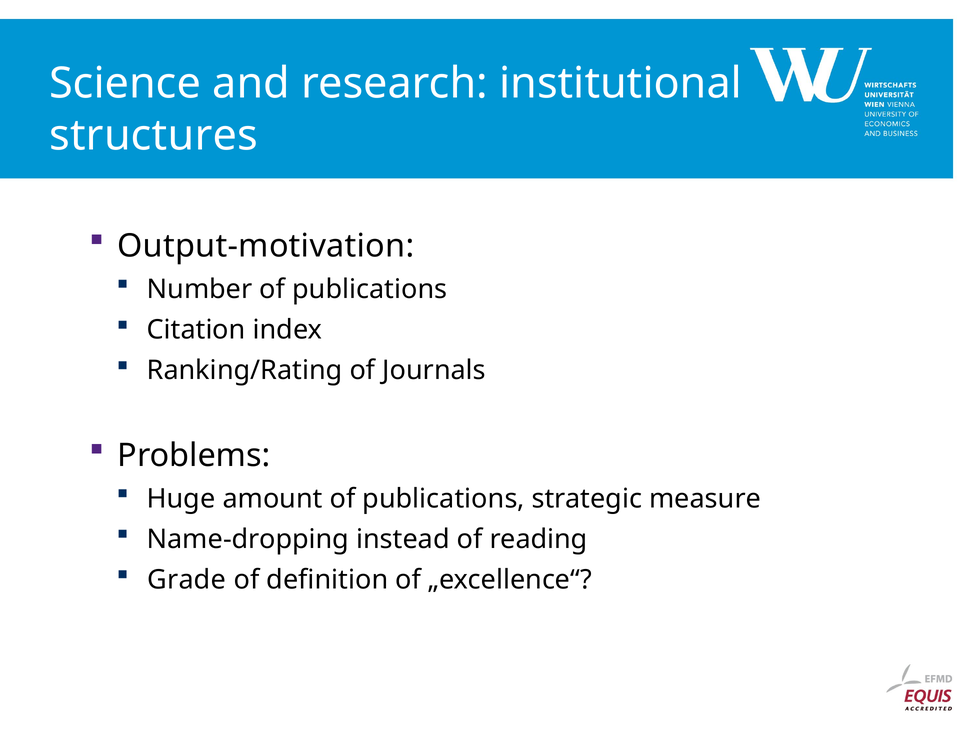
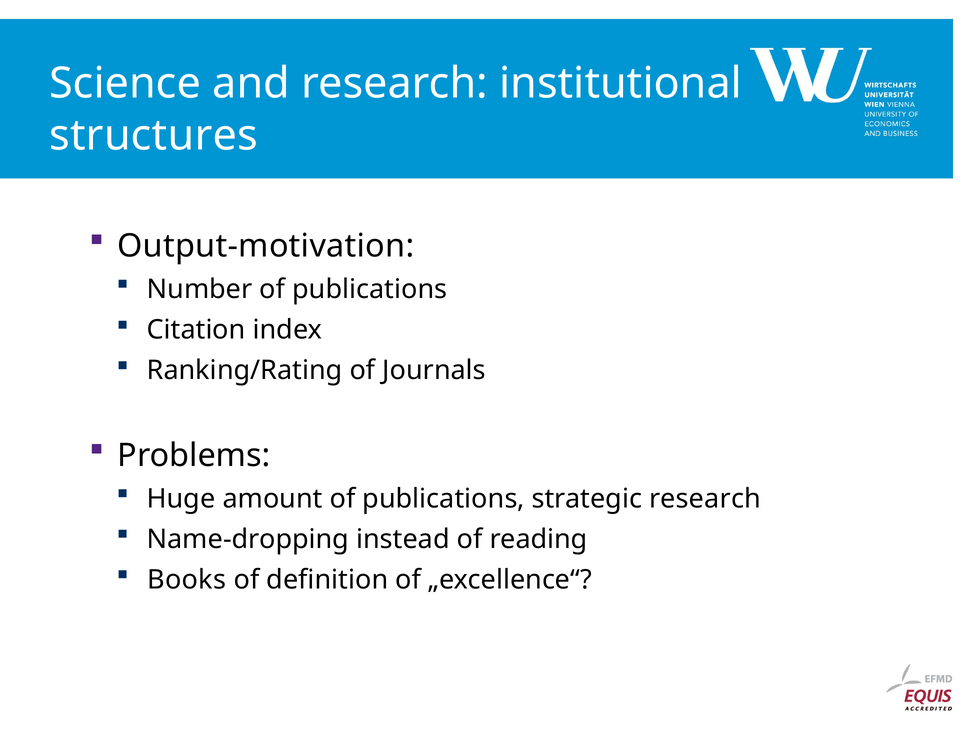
strategic measure: measure -> research
Grade: Grade -> Books
